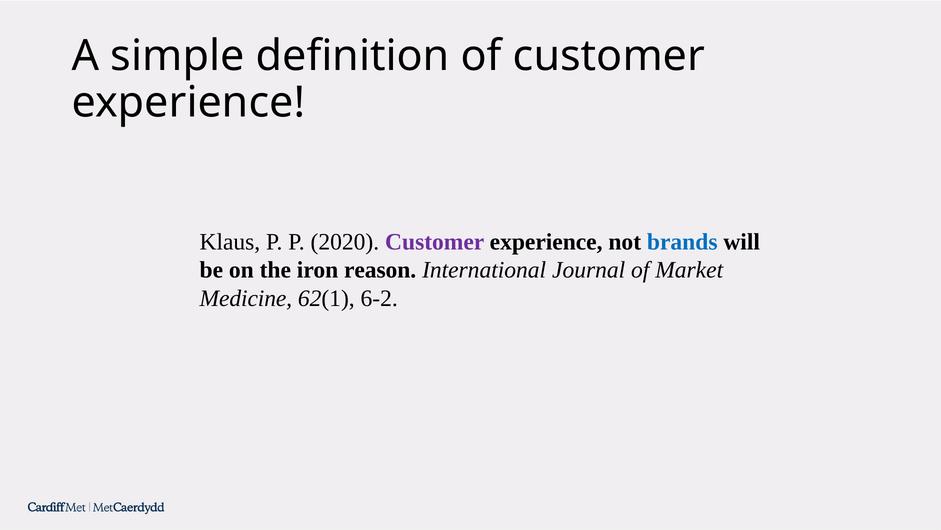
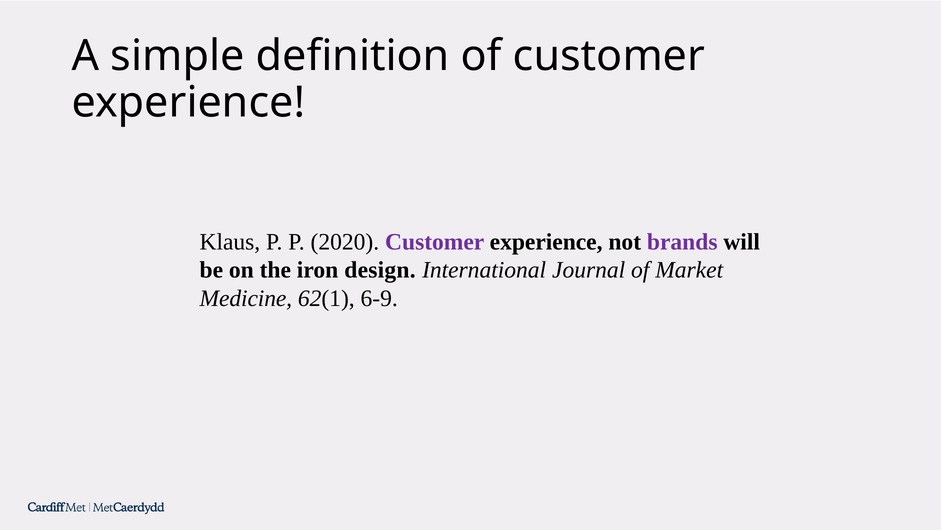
brands colour: blue -> purple
reason: reason -> design
6-2: 6-2 -> 6-9
